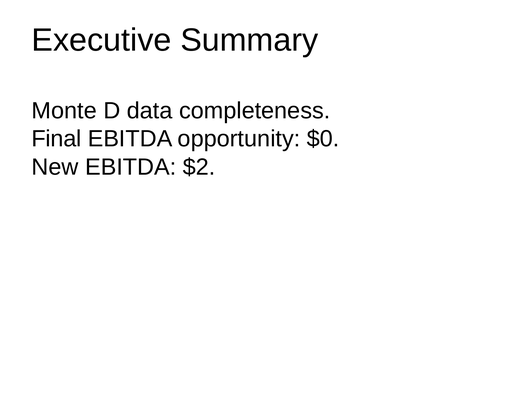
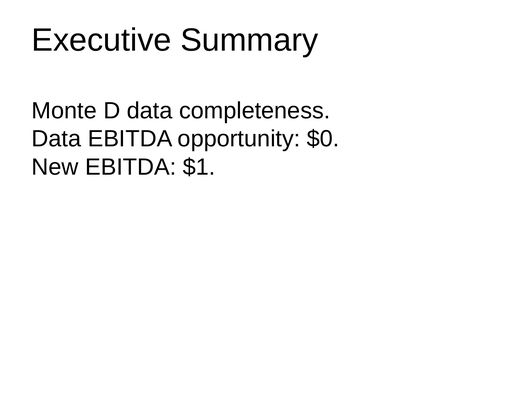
Final at (56, 139): Final -> Data
$2: $2 -> $1
